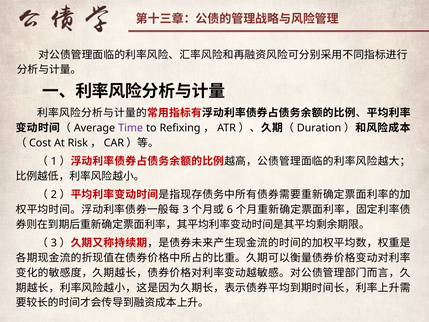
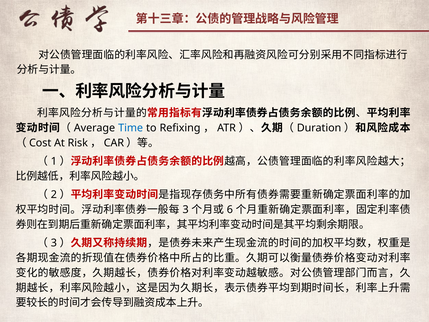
Time colour: purple -> blue
